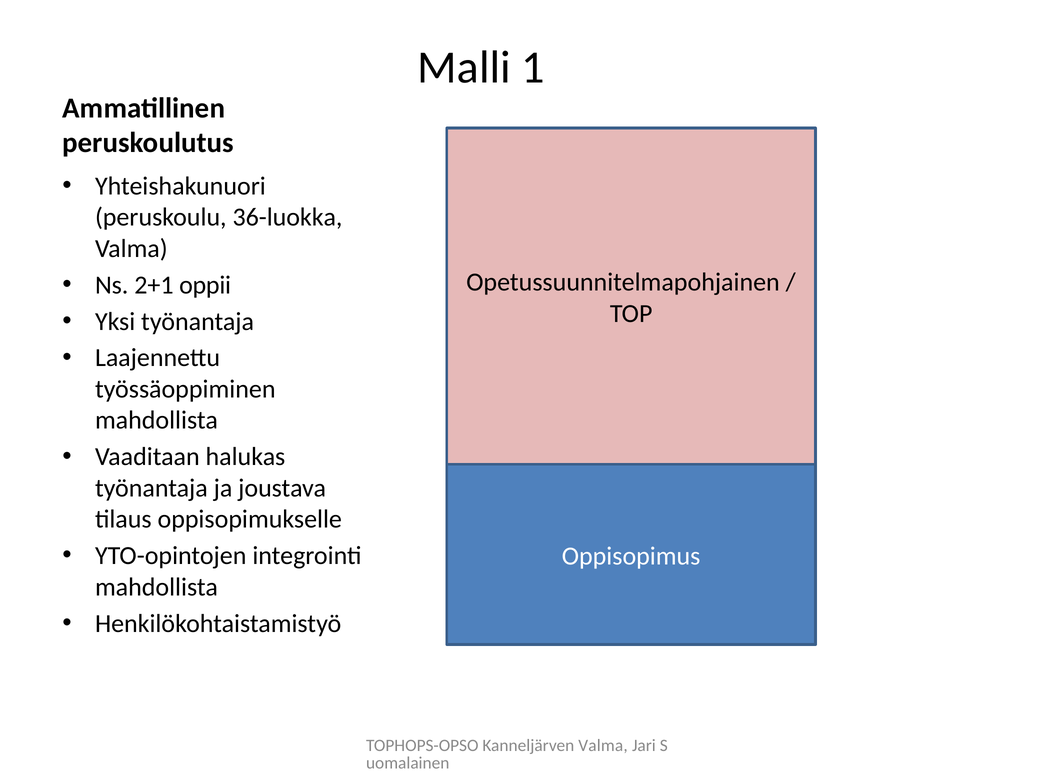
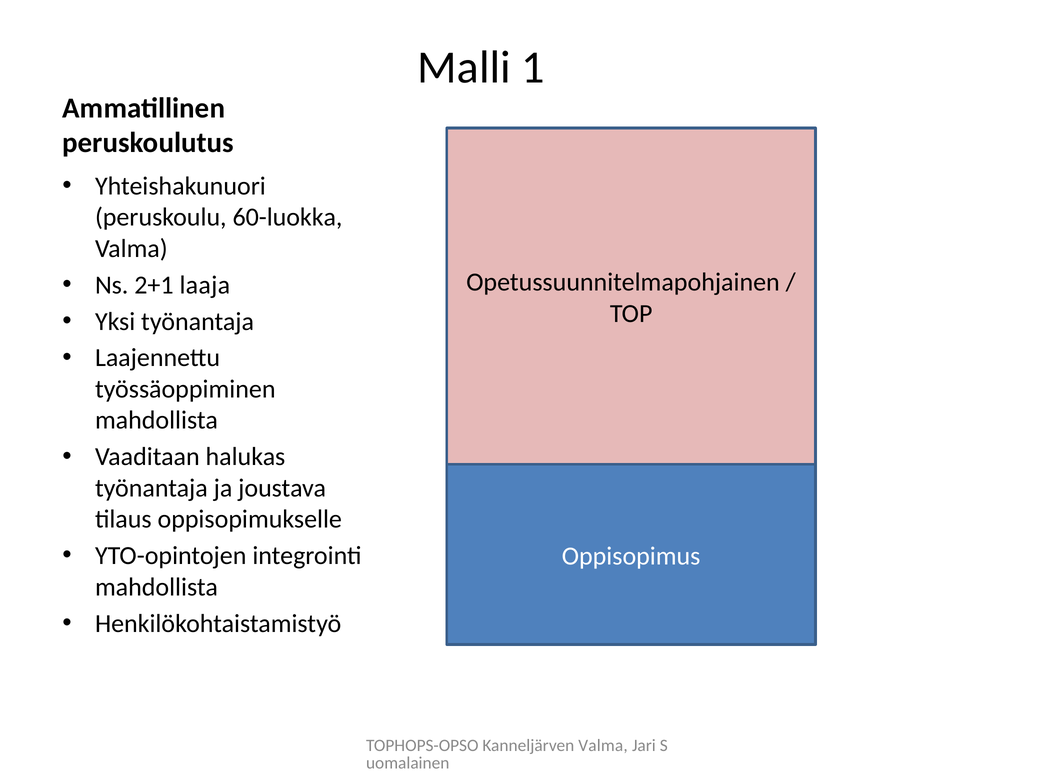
36-luokka: 36-luokka -> 60-luokka
oppii: oppii -> laaja
